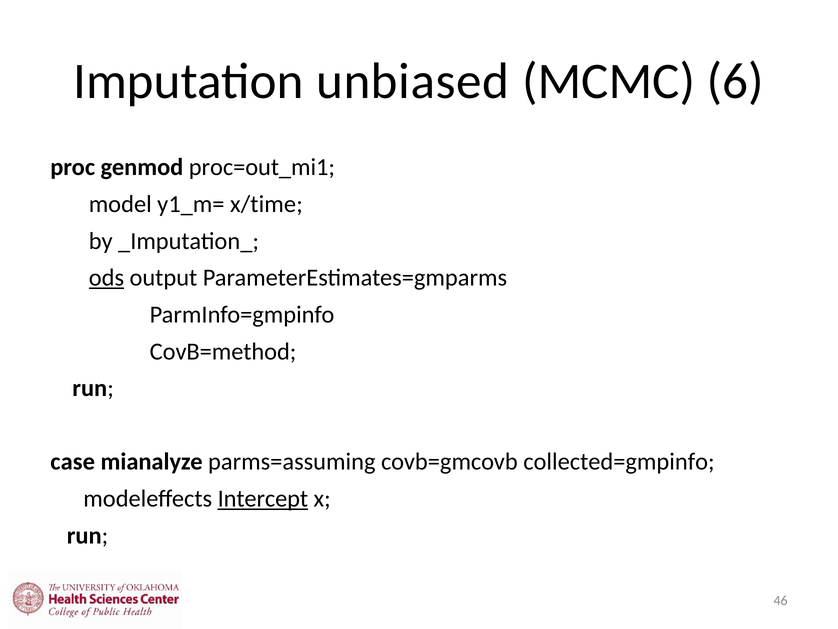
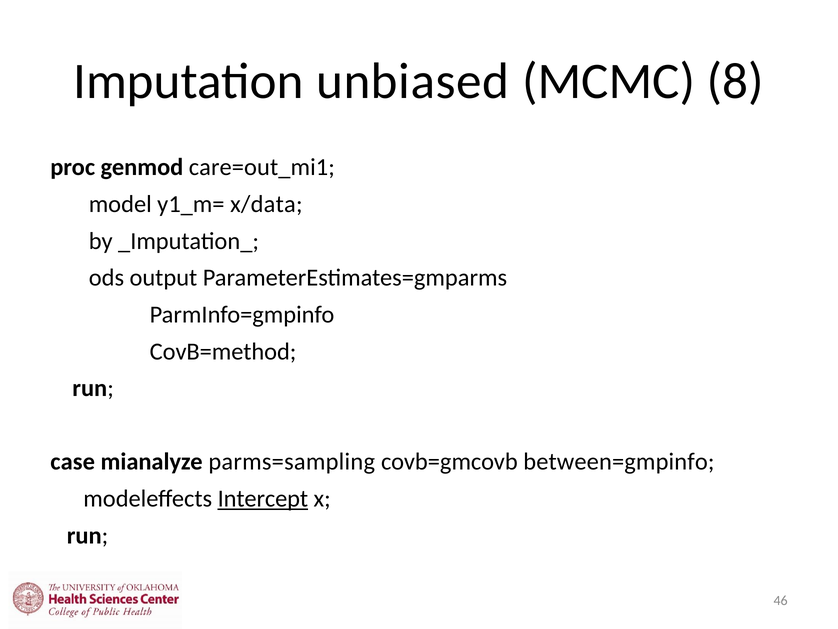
6: 6 -> 8
proc=out_mi1: proc=out_mi1 -> care=out_mi1
x/time: x/time -> x/data
ods underline: present -> none
parms=assuming: parms=assuming -> parms=sampling
collected=gmpinfo: collected=gmpinfo -> between=gmpinfo
